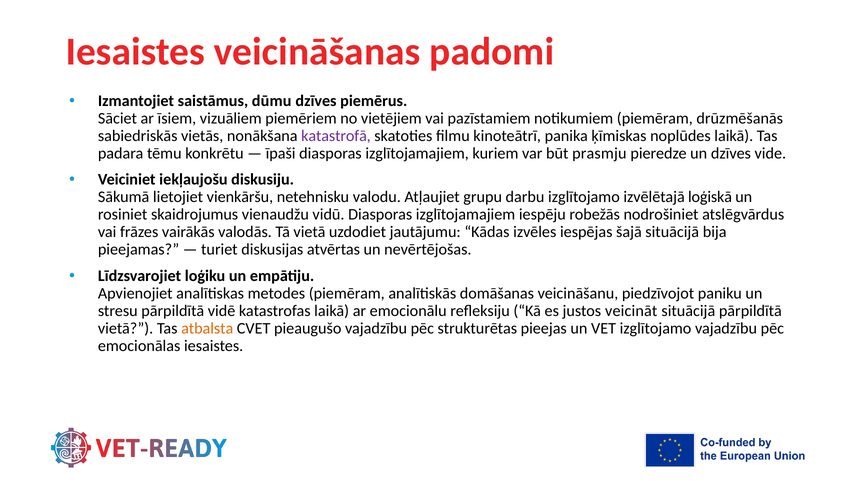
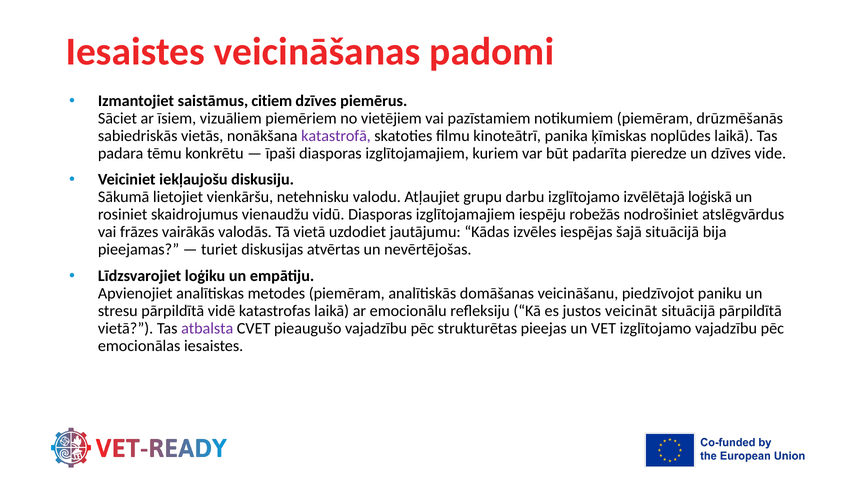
dūmu: dūmu -> citiem
prasmju: prasmju -> padarīta
atbalsta colour: orange -> purple
